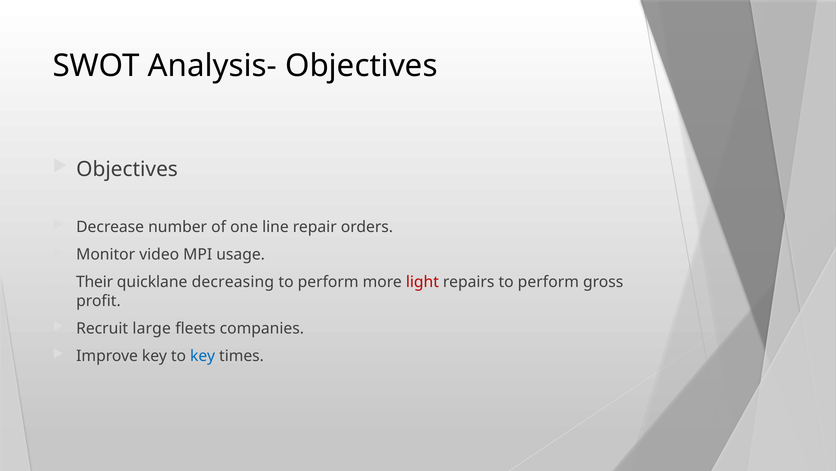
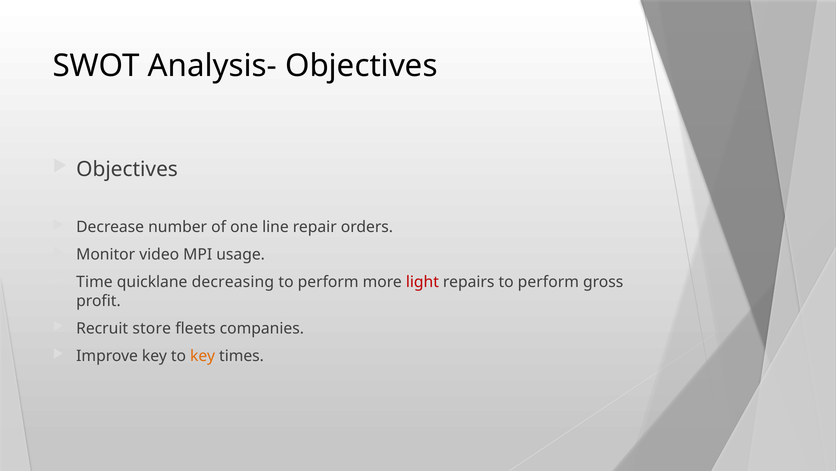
Their: Their -> Time
large: large -> store
key at (203, 356) colour: blue -> orange
